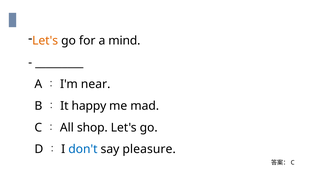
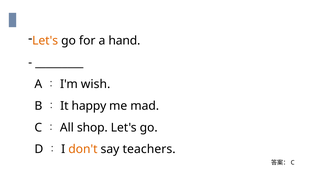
mind: mind -> hand
near: near -> wish
don't colour: blue -> orange
pleasure: pleasure -> teachers
